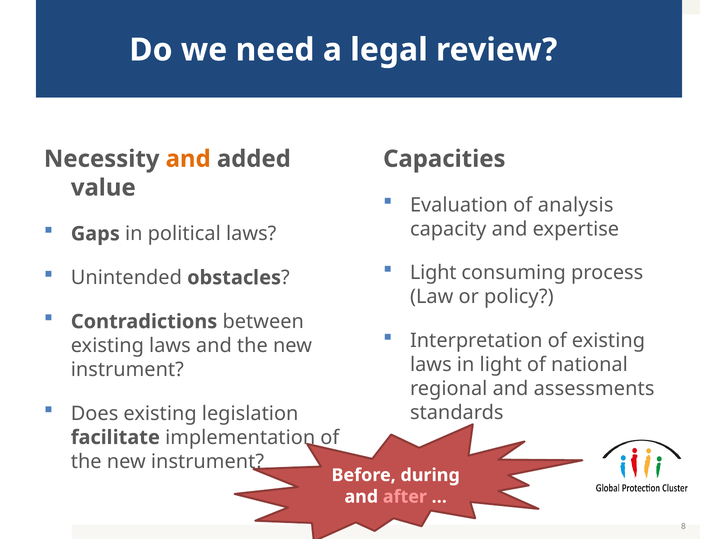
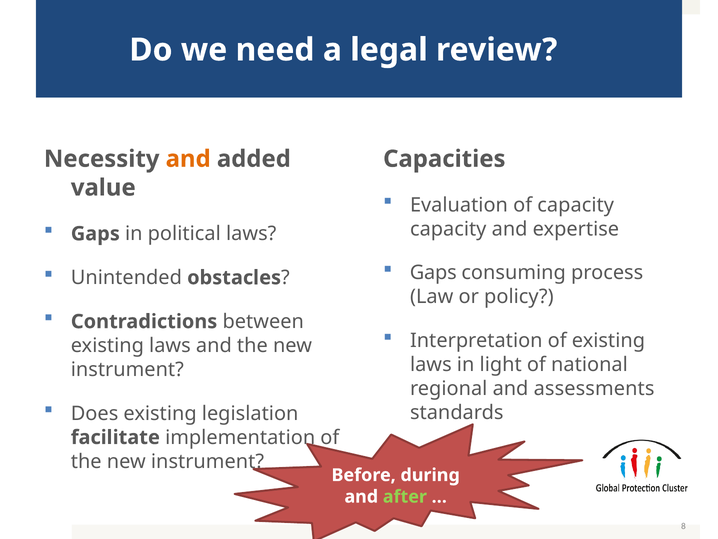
of analysis: analysis -> capacity
Light at (433, 273): Light -> Gaps
after colour: pink -> light green
